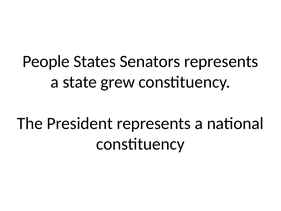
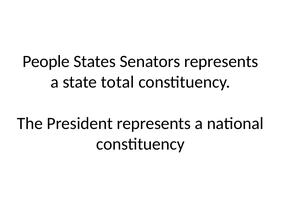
grew: grew -> total
